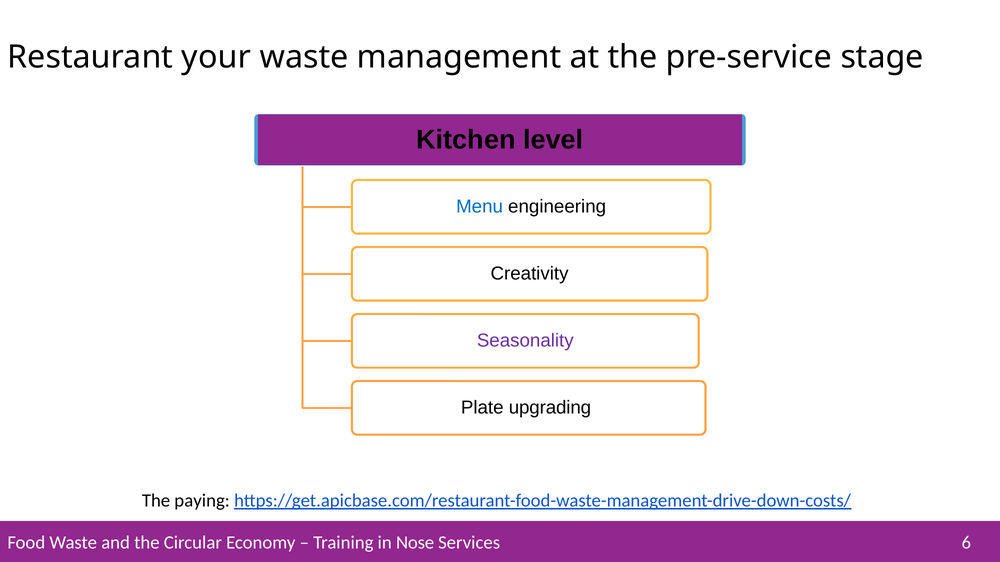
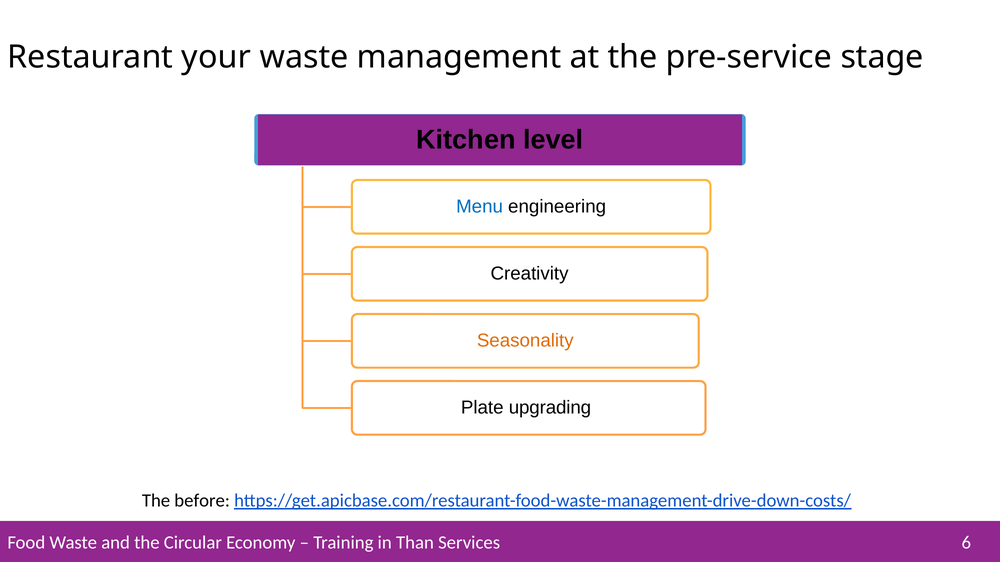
Seasonality colour: purple -> orange
paying: paying -> before
Nose: Nose -> Than
